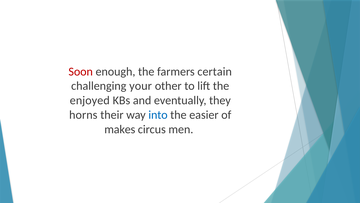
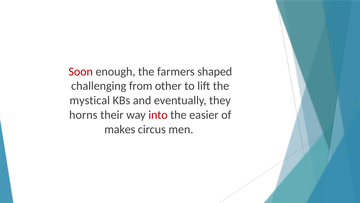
certain: certain -> shaped
your: your -> from
enjoyed: enjoyed -> mystical
into colour: blue -> red
